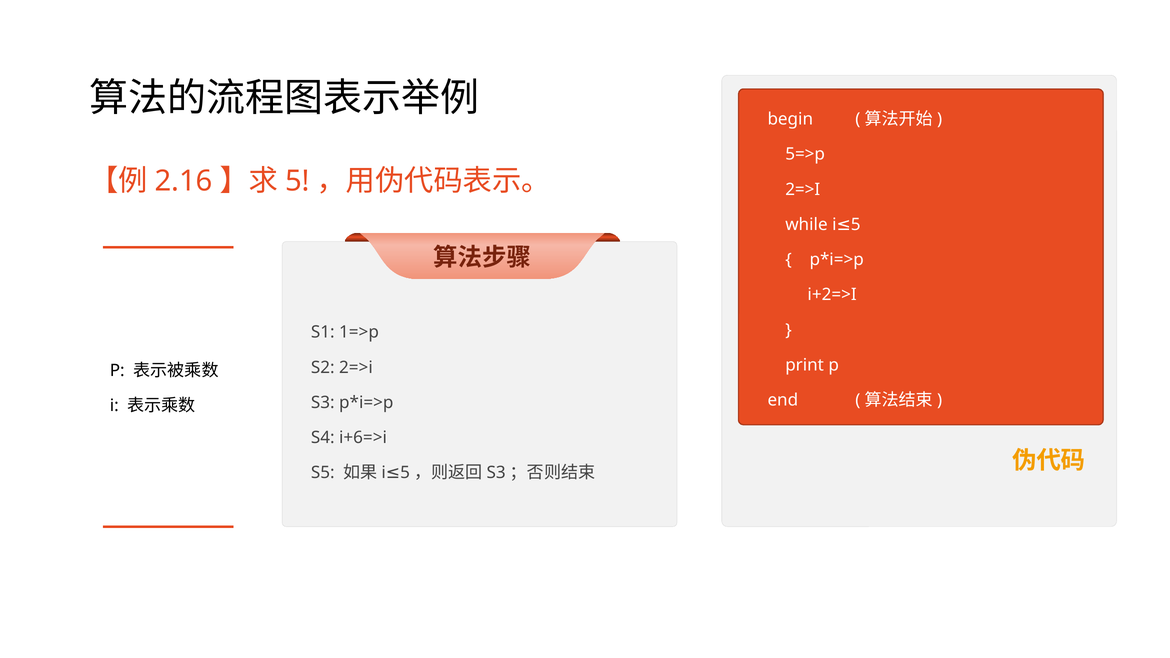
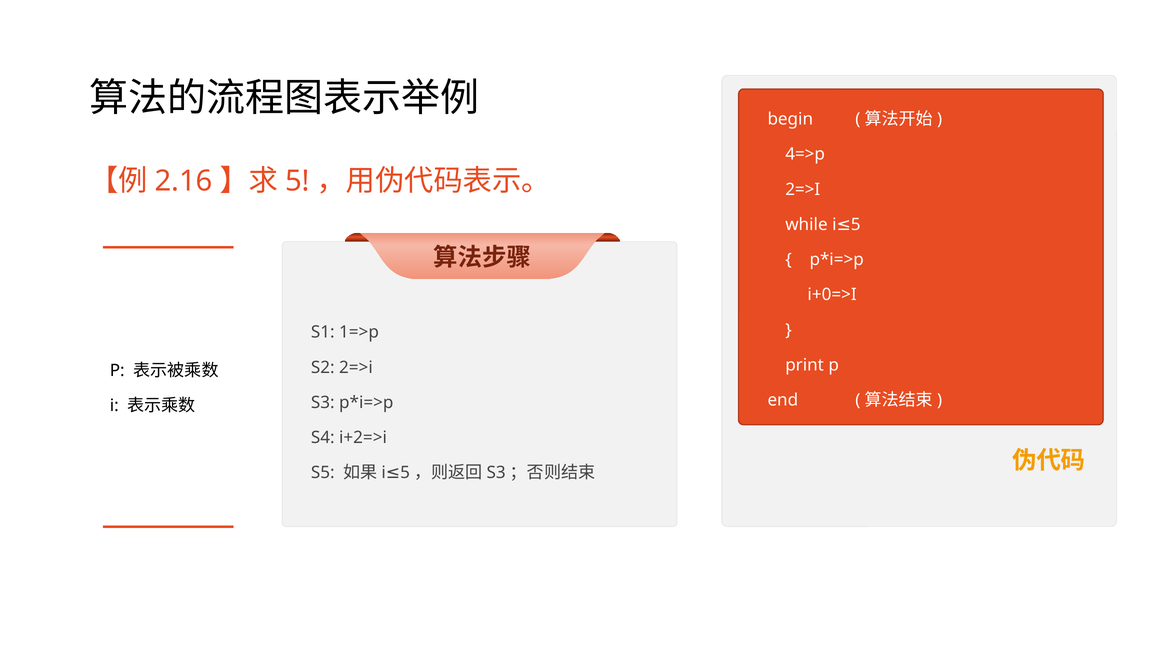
5=>p: 5=>p -> 4=>p
i+2=>I: i+2=>I -> i+0=>I
i+6=>i: i+6=>i -> i+2=>i
